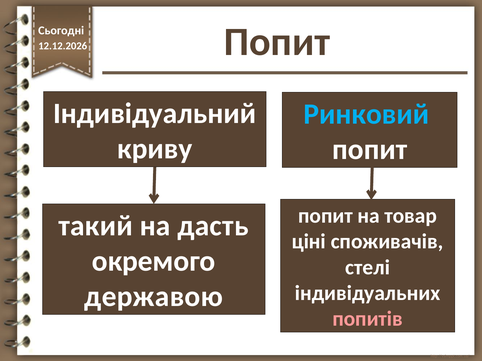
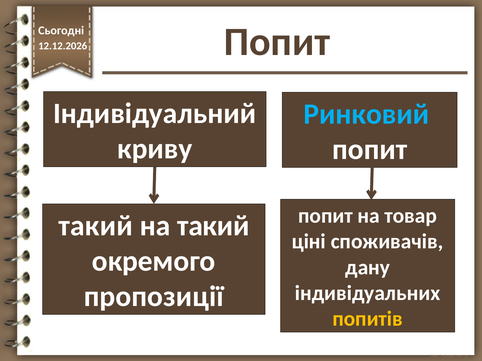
на дасть: дасть -> такий
стелі: стелі -> дану
державою: державою -> пропозиції
попитів colour: pink -> yellow
